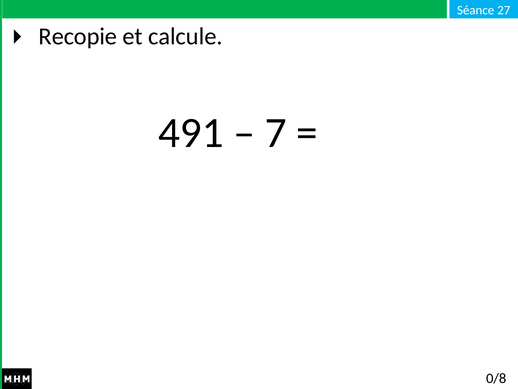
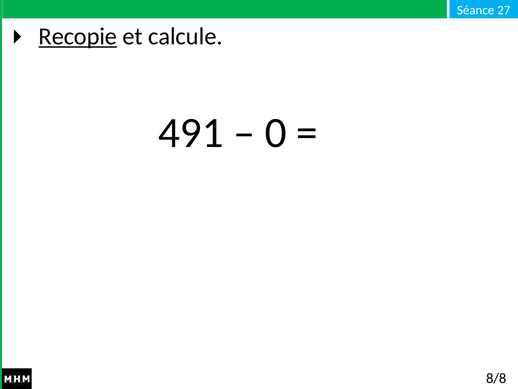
Recopie underline: none -> present
7: 7 -> 0
0/8: 0/8 -> 8/8
